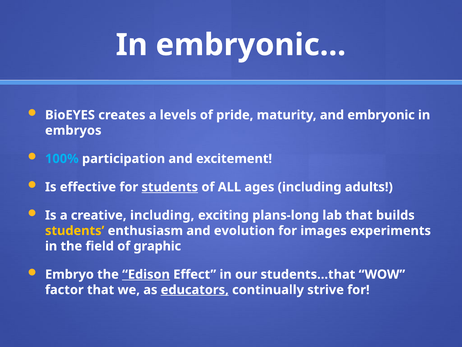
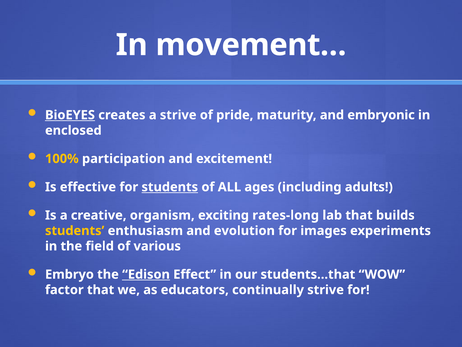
embryonic…: embryonic… -> movement…
BioEYES underline: none -> present
a levels: levels -> strive
embryos: embryos -> enclosed
100% colour: light blue -> yellow
creative including: including -> organism
plans-long: plans-long -> rates-long
graphic: graphic -> various
educators underline: present -> none
